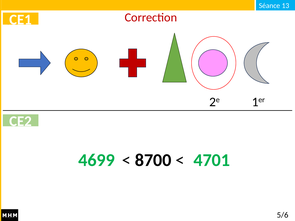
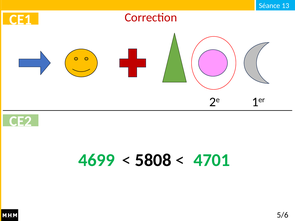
8700: 8700 -> 5808
